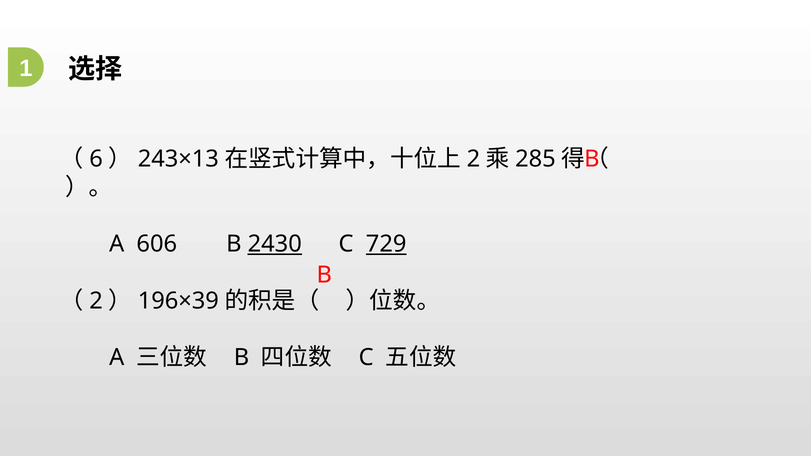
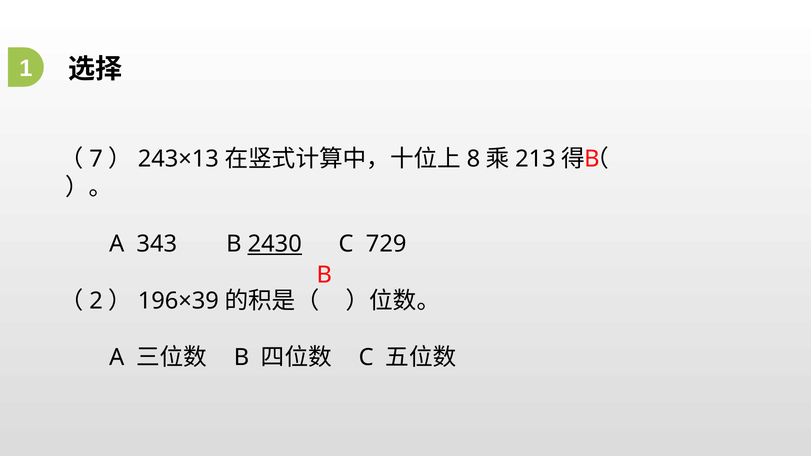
6: 6 -> 7
2 at (473, 159): 2 -> 8
285: 285 -> 213
606: 606 -> 343
729 underline: present -> none
